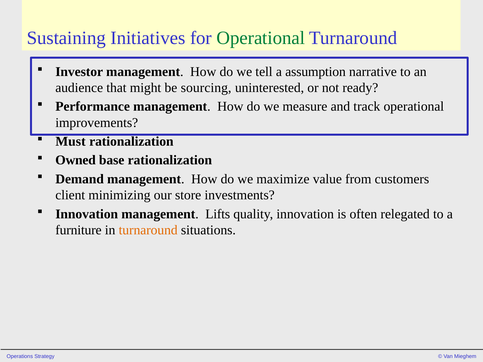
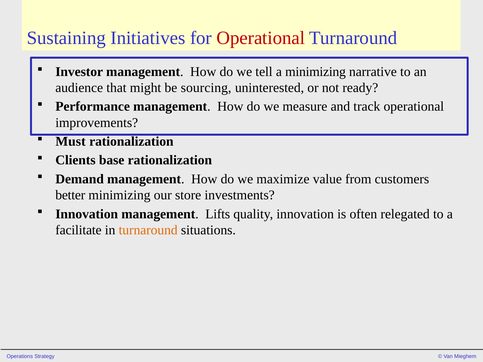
Operational at (261, 38) colour: green -> red
a assumption: assumption -> minimizing
Owned: Owned -> Clients
client: client -> better
furniture: furniture -> facilitate
